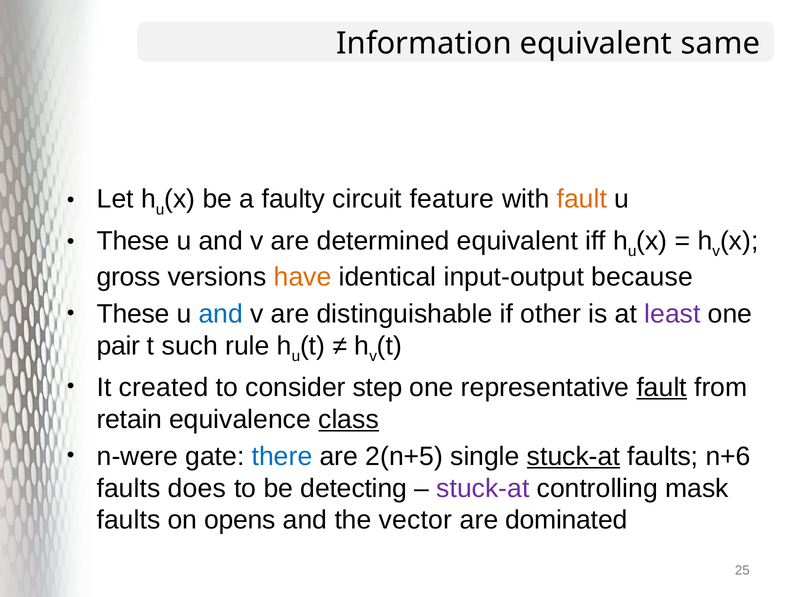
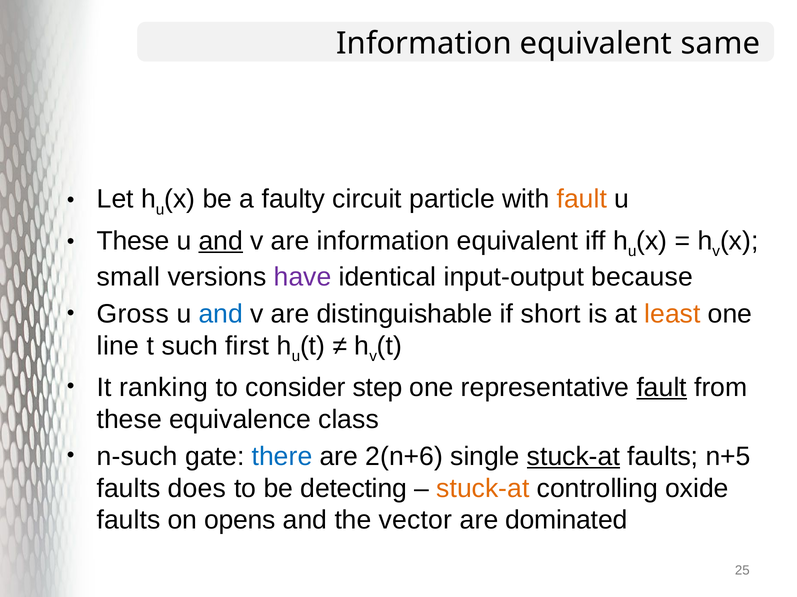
feature: feature -> particle
and at (221, 241) underline: none -> present
are determined: determined -> information
gross: gross -> small
have colour: orange -> purple
These at (133, 315): These -> Gross
other: other -> short
least colour: purple -> orange
pair: pair -> line
rule: rule -> first
created: created -> ranking
retain at (129, 420): retain -> these
class underline: present -> none
n-were: n-were -> n-such
2(n+5: 2(n+5 -> 2(n+6
n+6: n+6 -> n+5
stuck-at at (483, 489) colour: purple -> orange
mask: mask -> oxide
